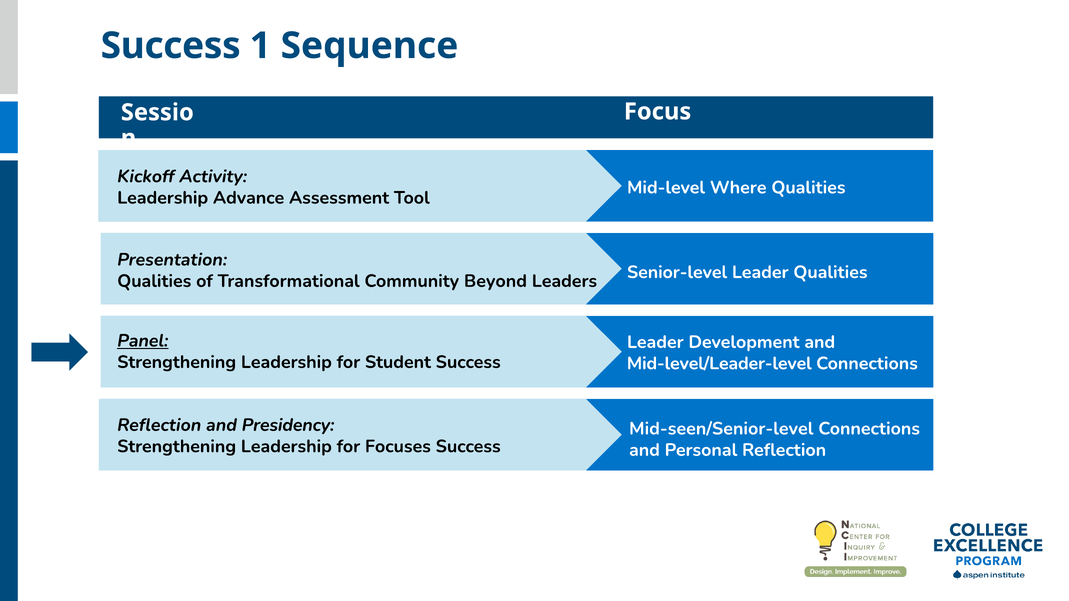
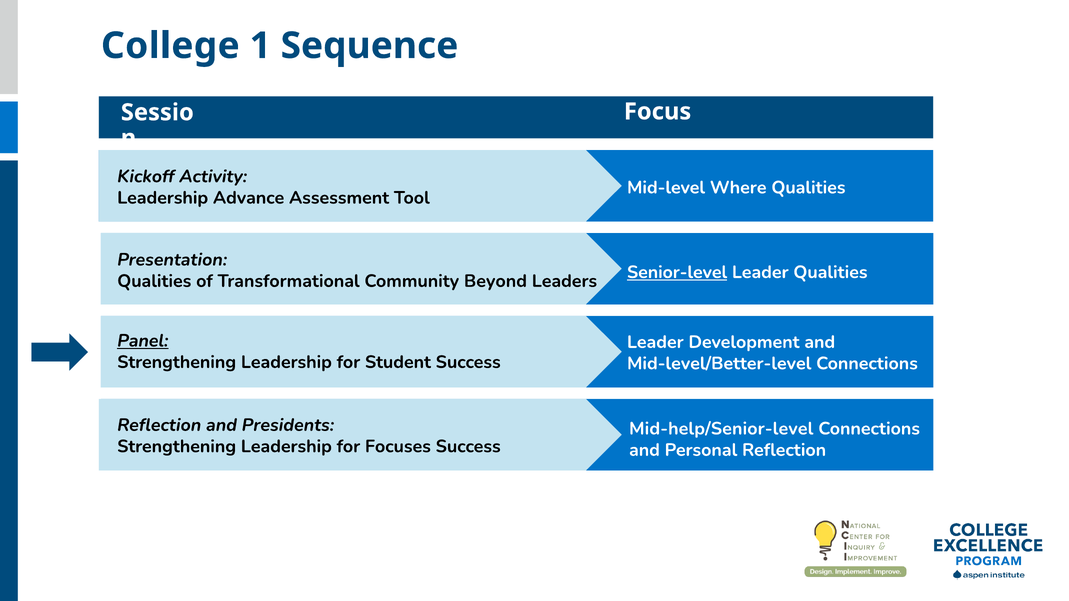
Success at (171, 46): Success -> College
Senior-level underline: none -> present
Mid-level/Leader-level: Mid-level/Leader-level -> Mid-level/Better-level
Presidency: Presidency -> Presidents
Mid-seen/Senior-level: Mid-seen/Senior-level -> Mid-help/Senior-level
